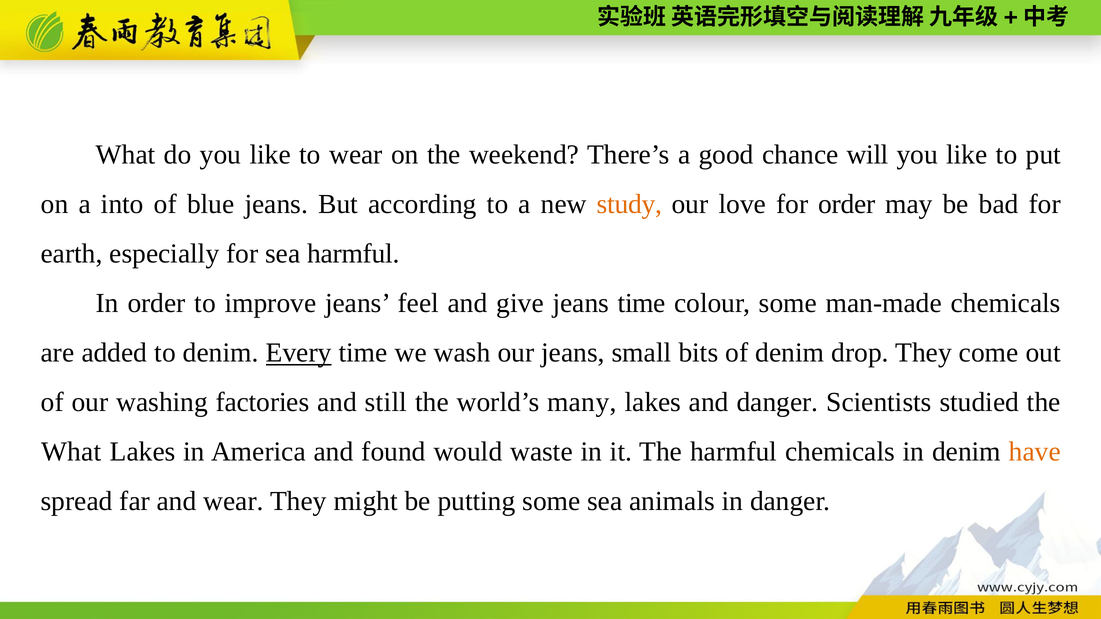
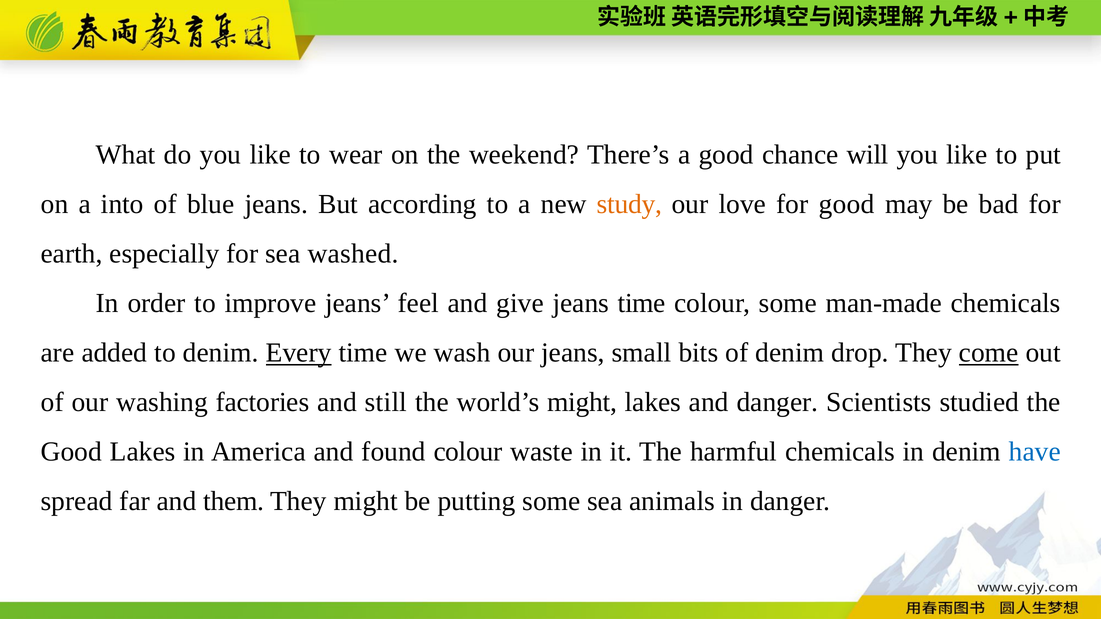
for order: order -> good
sea harmful: harmful -> washed
come underline: none -> present
world’s many: many -> might
What at (71, 452): What -> Good
found would: would -> colour
have colour: orange -> blue
and wear: wear -> them
